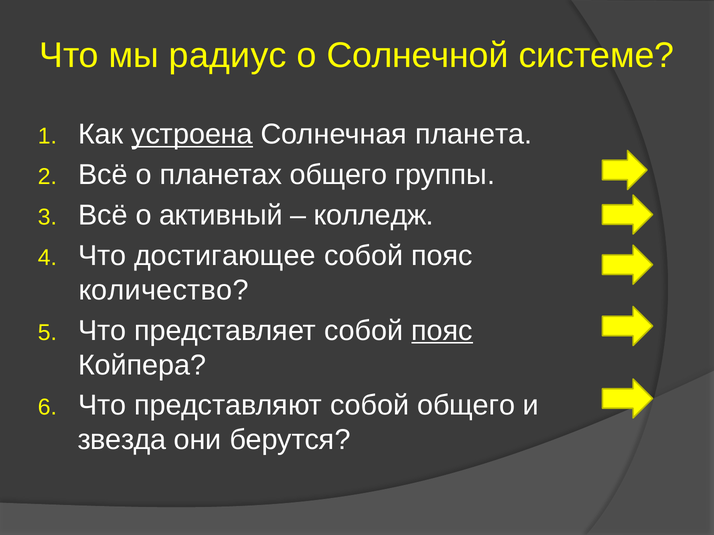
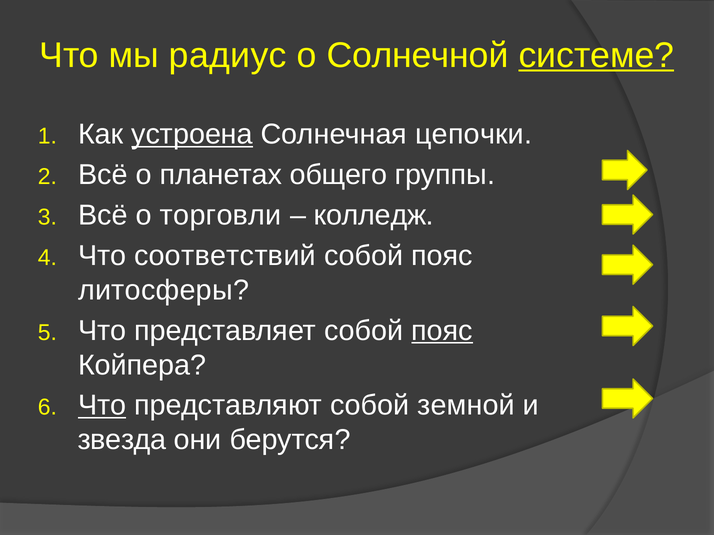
системе underline: none -> present
планета: планета -> цепочки
активный: активный -> торговли
достигающее: достигающее -> соответствий
количество: количество -> литосферы
Что at (102, 406) underline: none -> present
собой общего: общего -> земной
